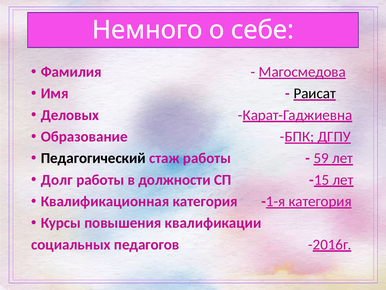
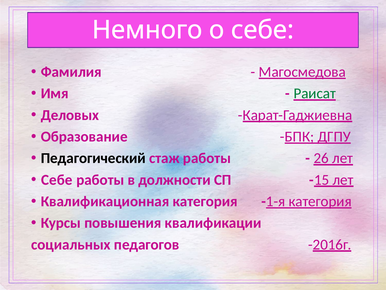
Раисат colour: black -> green
59: 59 -> 26
Долг at (57, 180): Долг -> Себе
